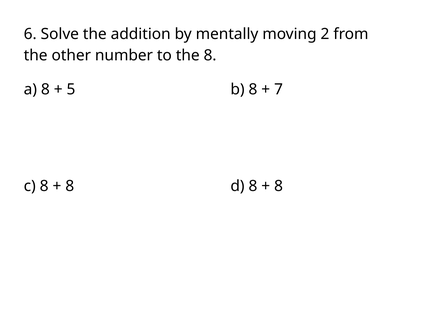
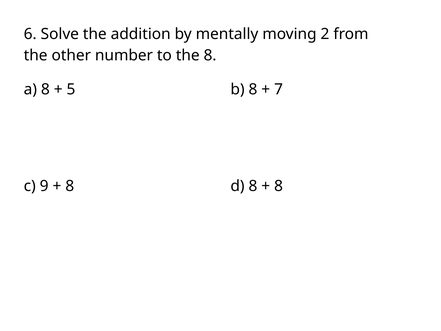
c 8: 8 -> 9
